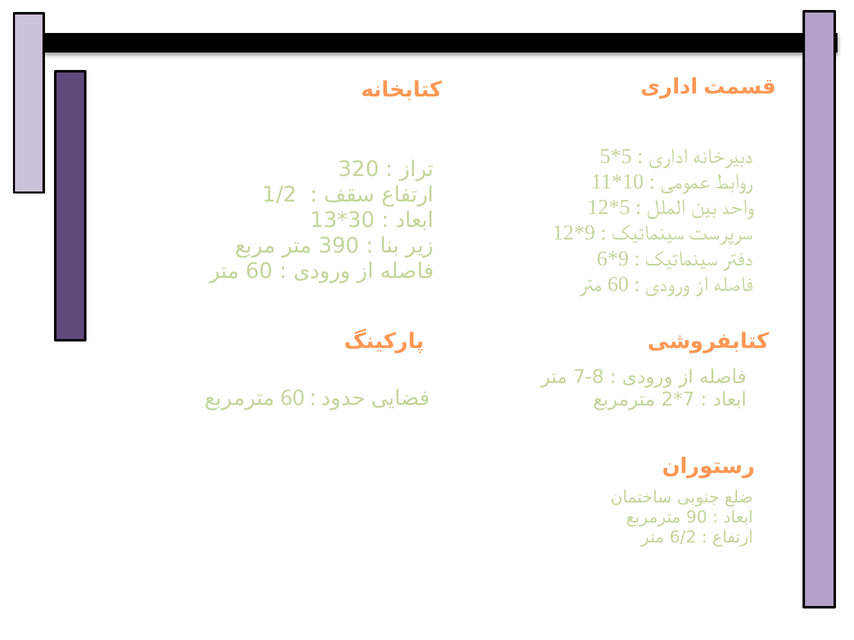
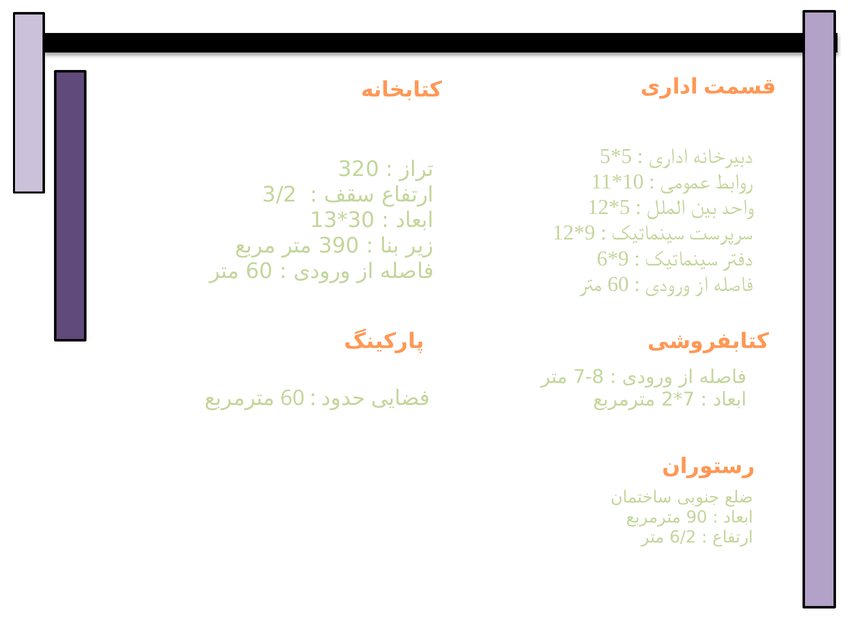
1/2: 1/2 -> 3/2
